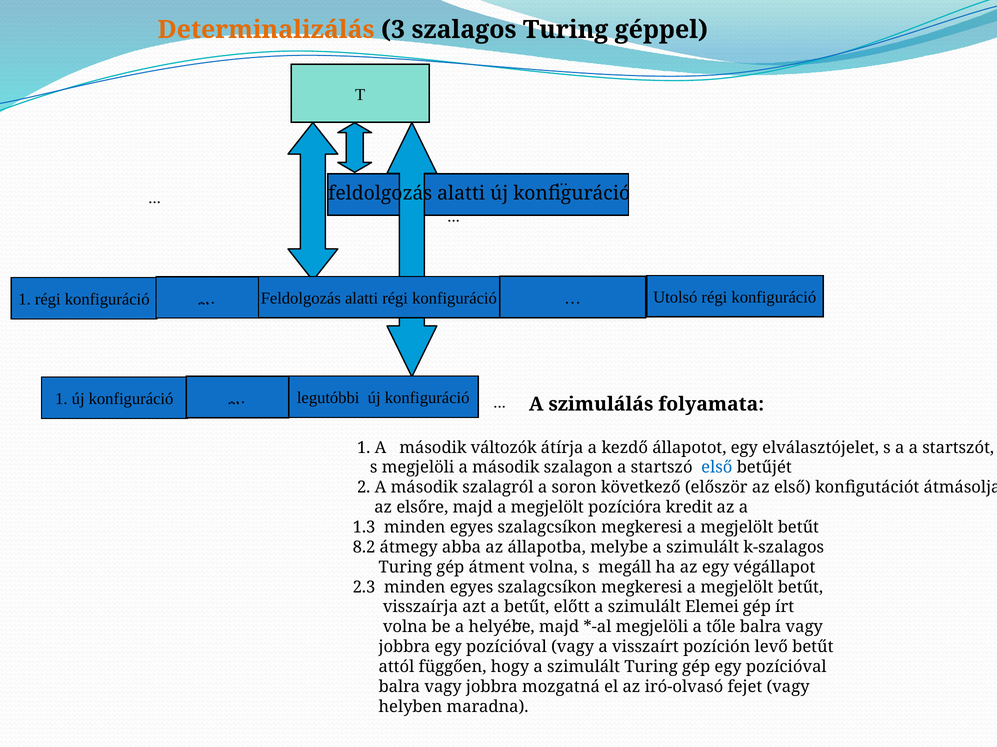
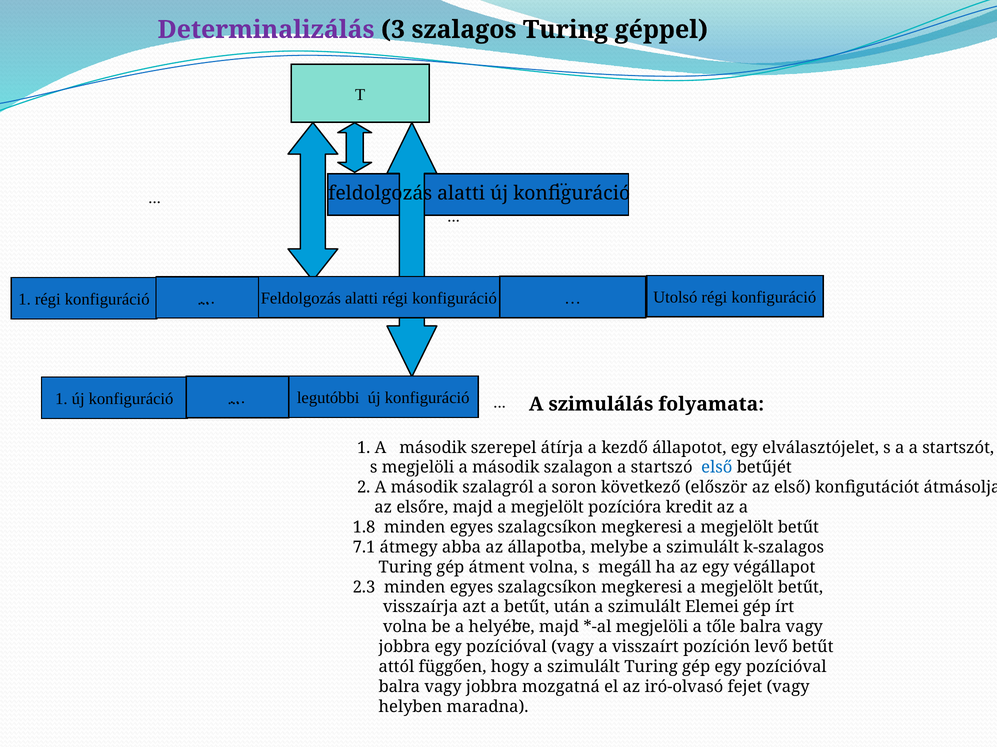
Determinalizálás colour: orange -> purple
változók: változók -> szerepel
1.3: 1.3 -> 1.8
8.2: 8.2 -> 7.1
előtt: előtt -> után
